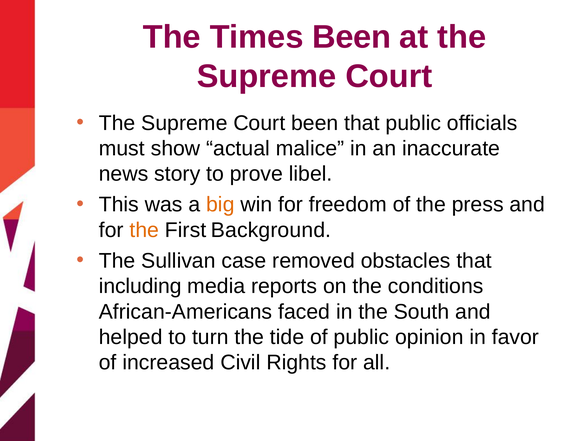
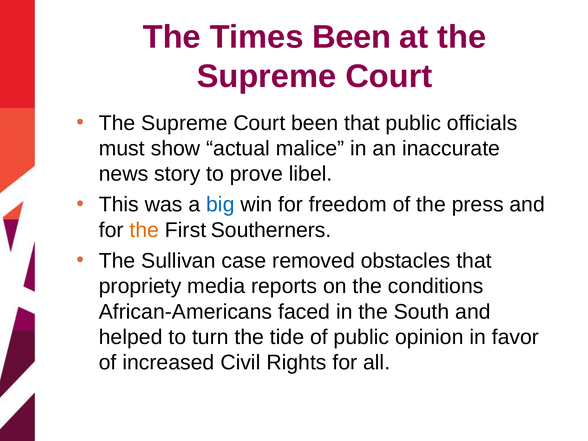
big colour: orange -> blue
Background: Background -> Southerners
including: including -> propriety
